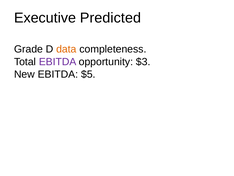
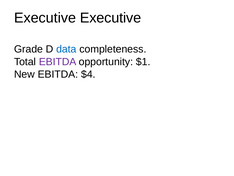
Executive Predicted: Predicted -> Executive
data colour: orange -> blue
$3: $3 -> $1
$5: $5 -> $4
